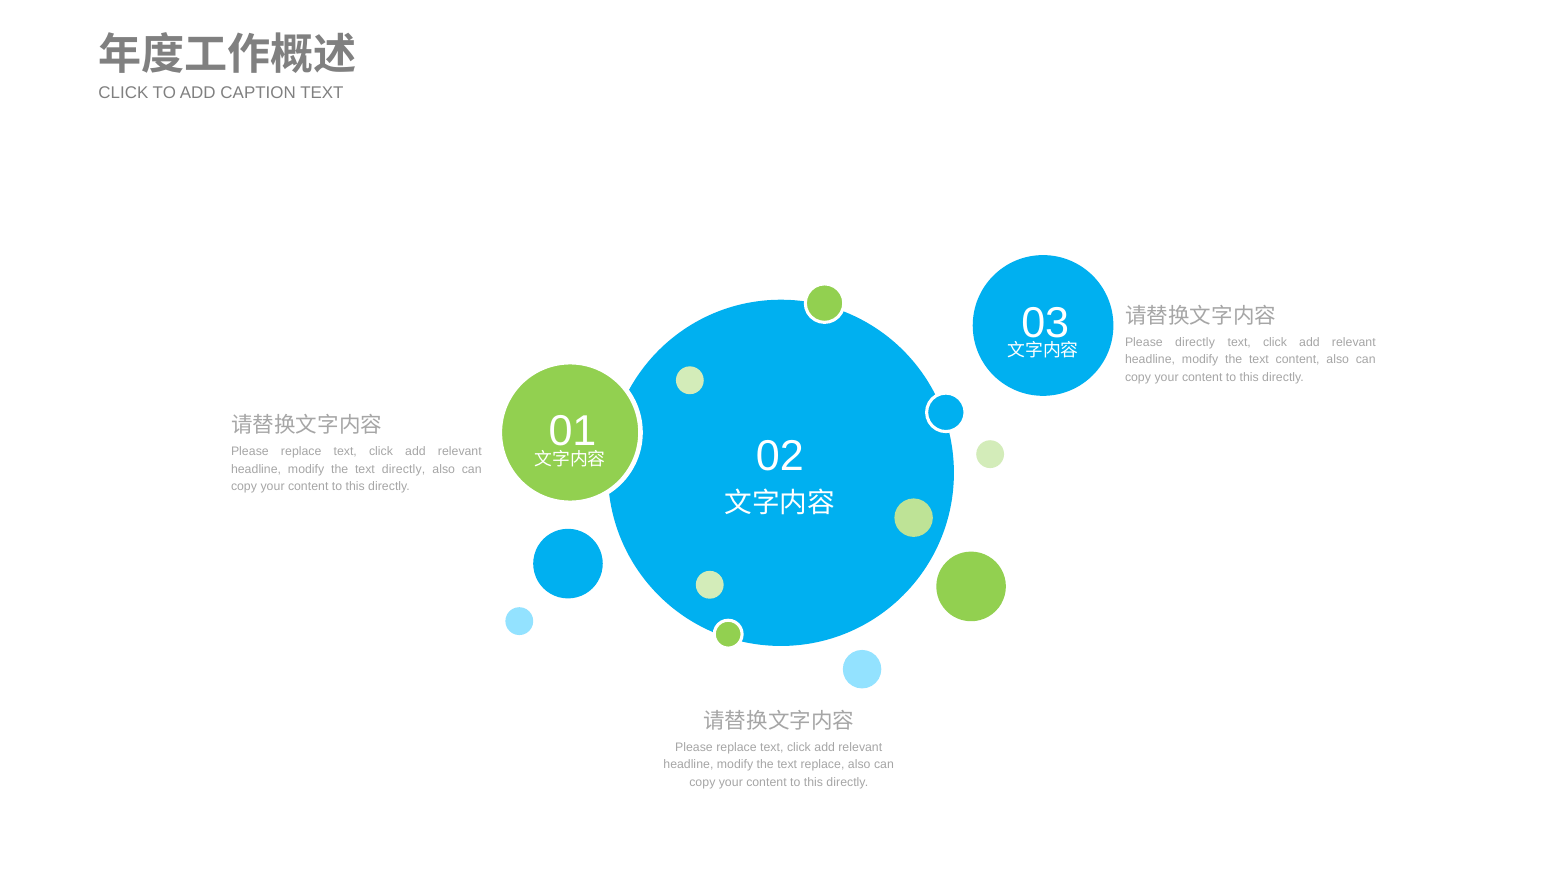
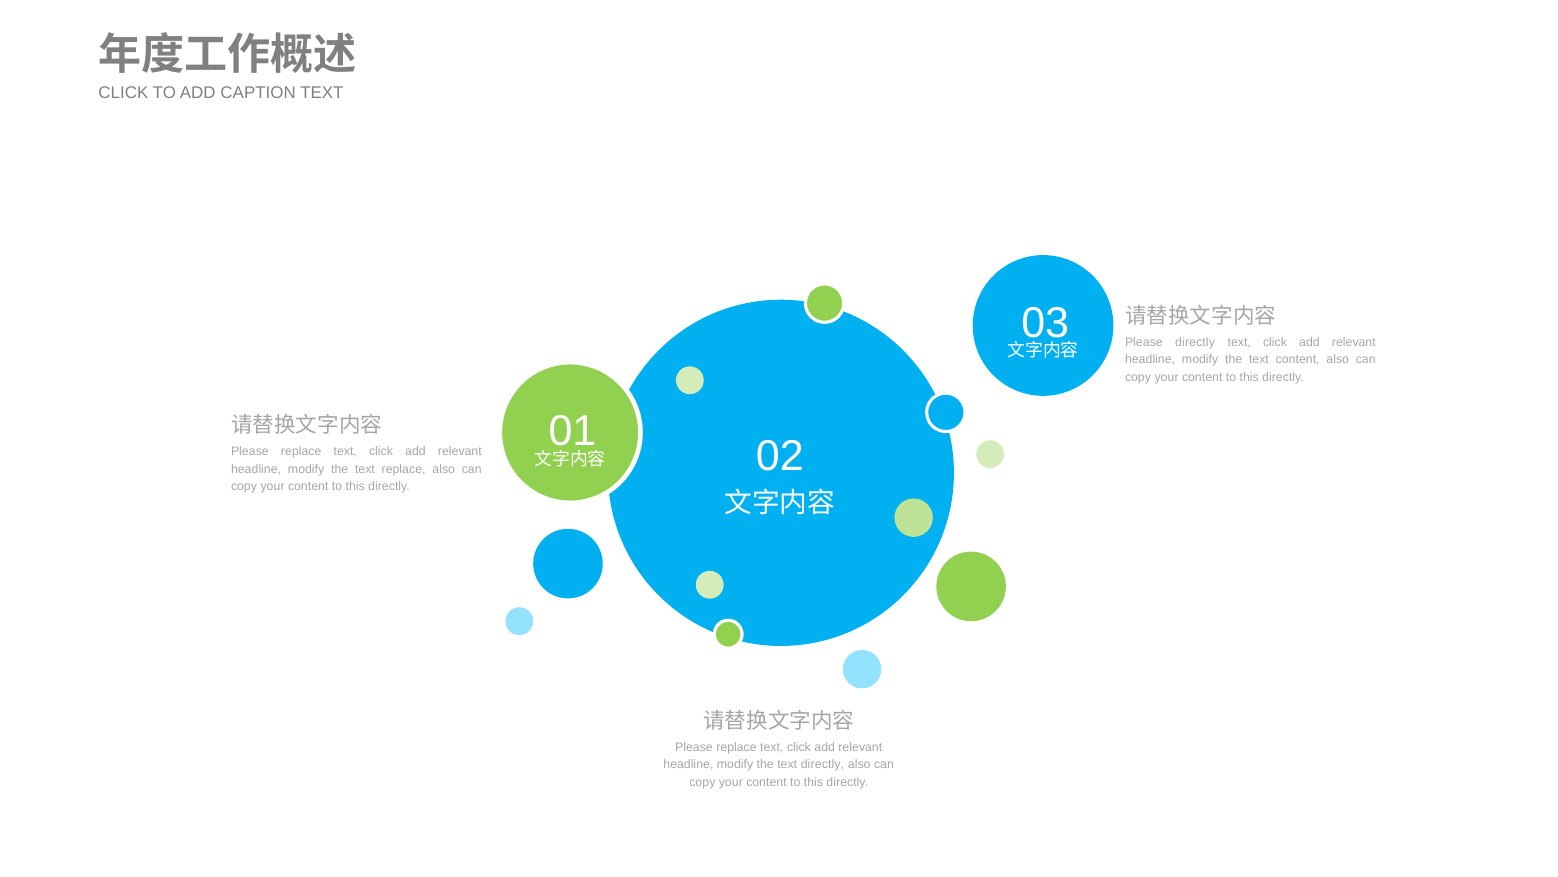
text directly: directly -> replace
text replace: replace -> directly
